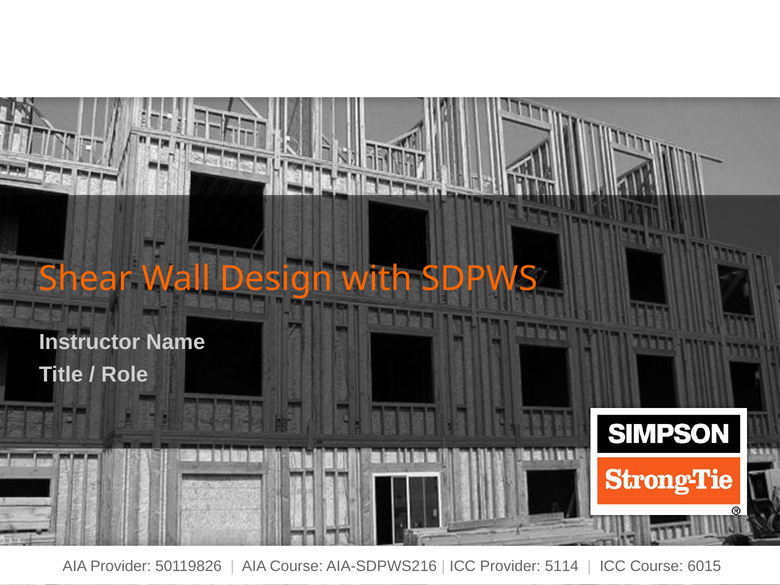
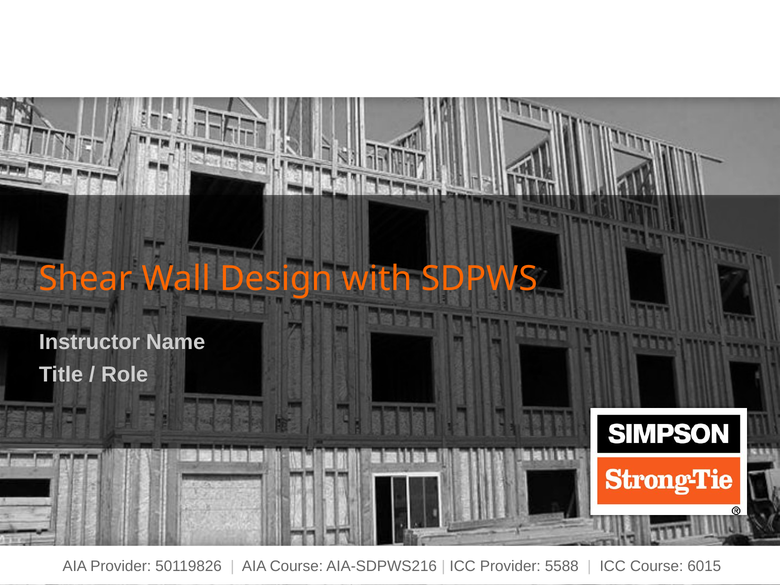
5114: 5114 -> 5588
